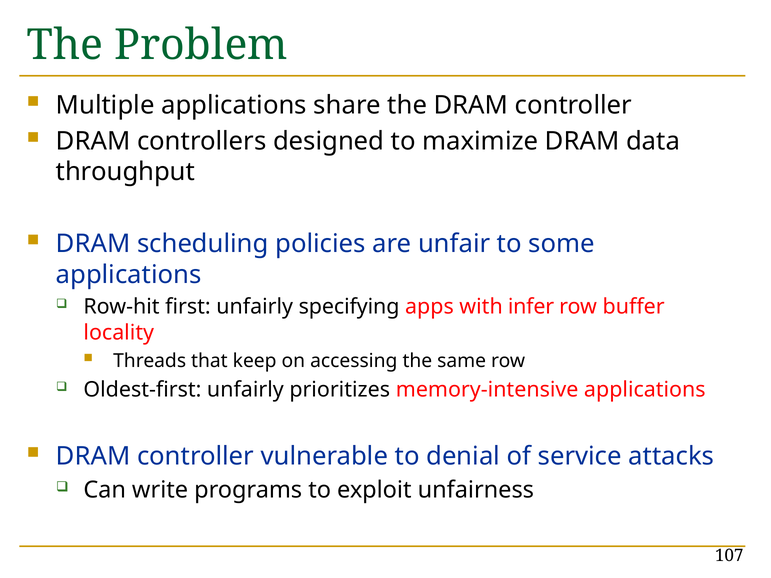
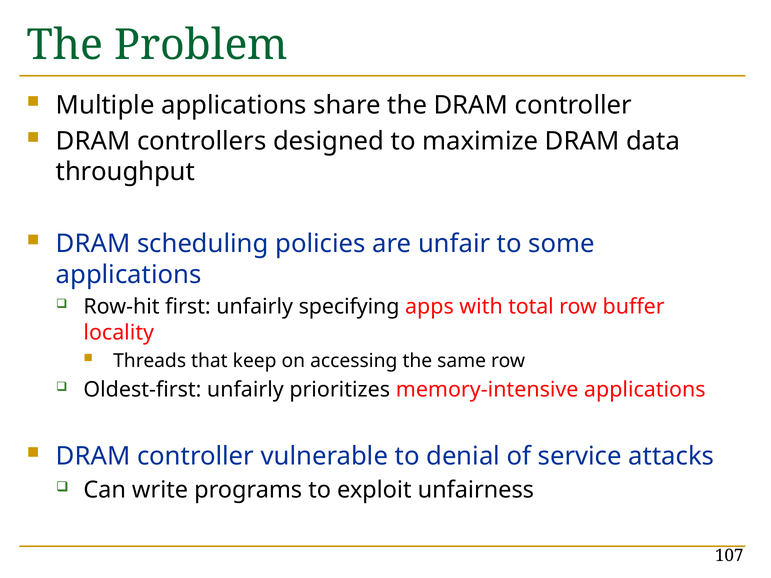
infer: infer -> total
